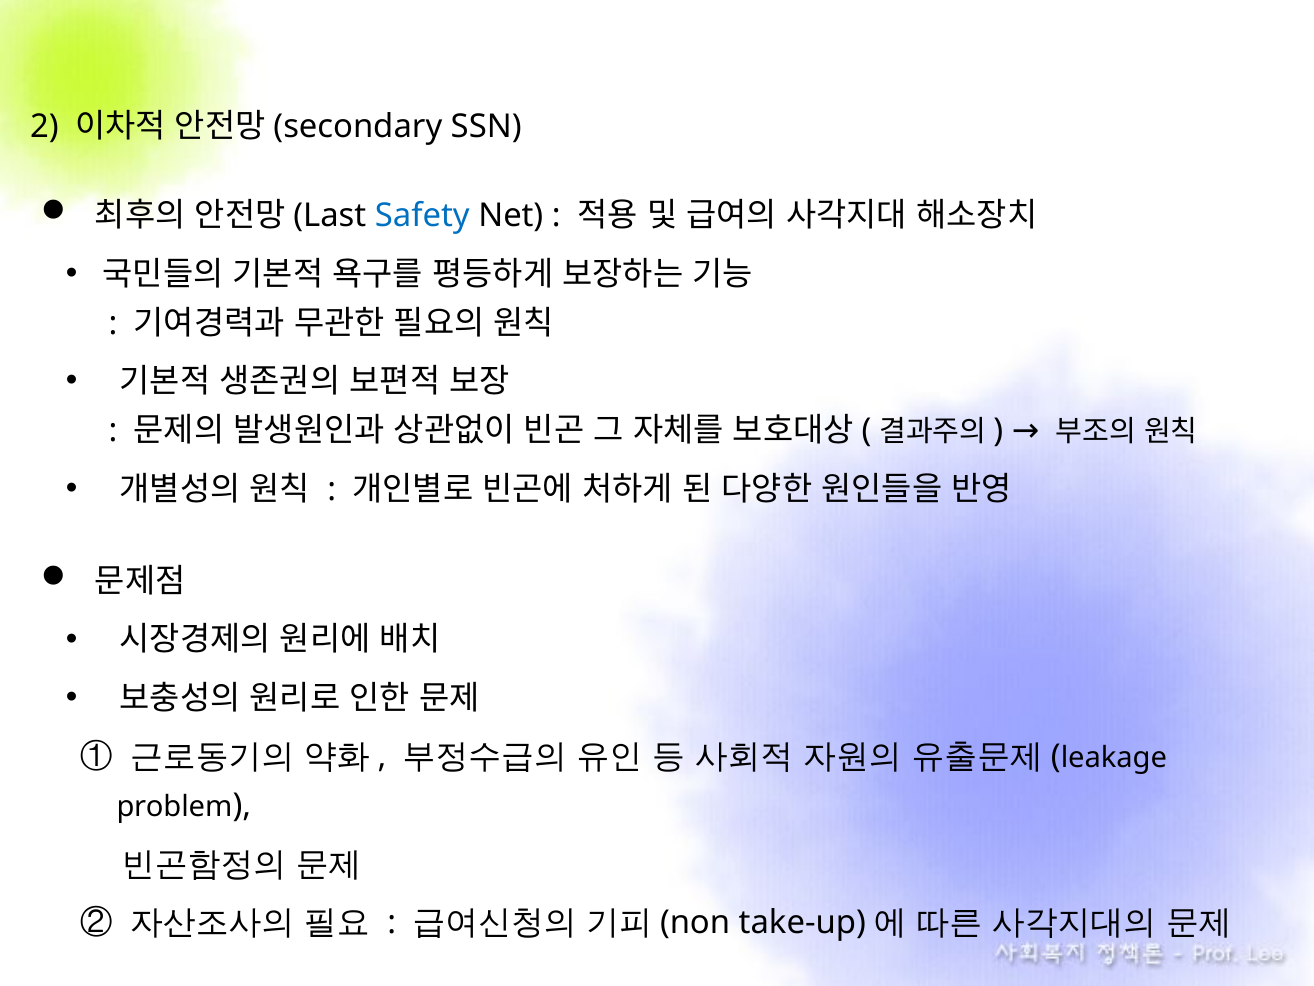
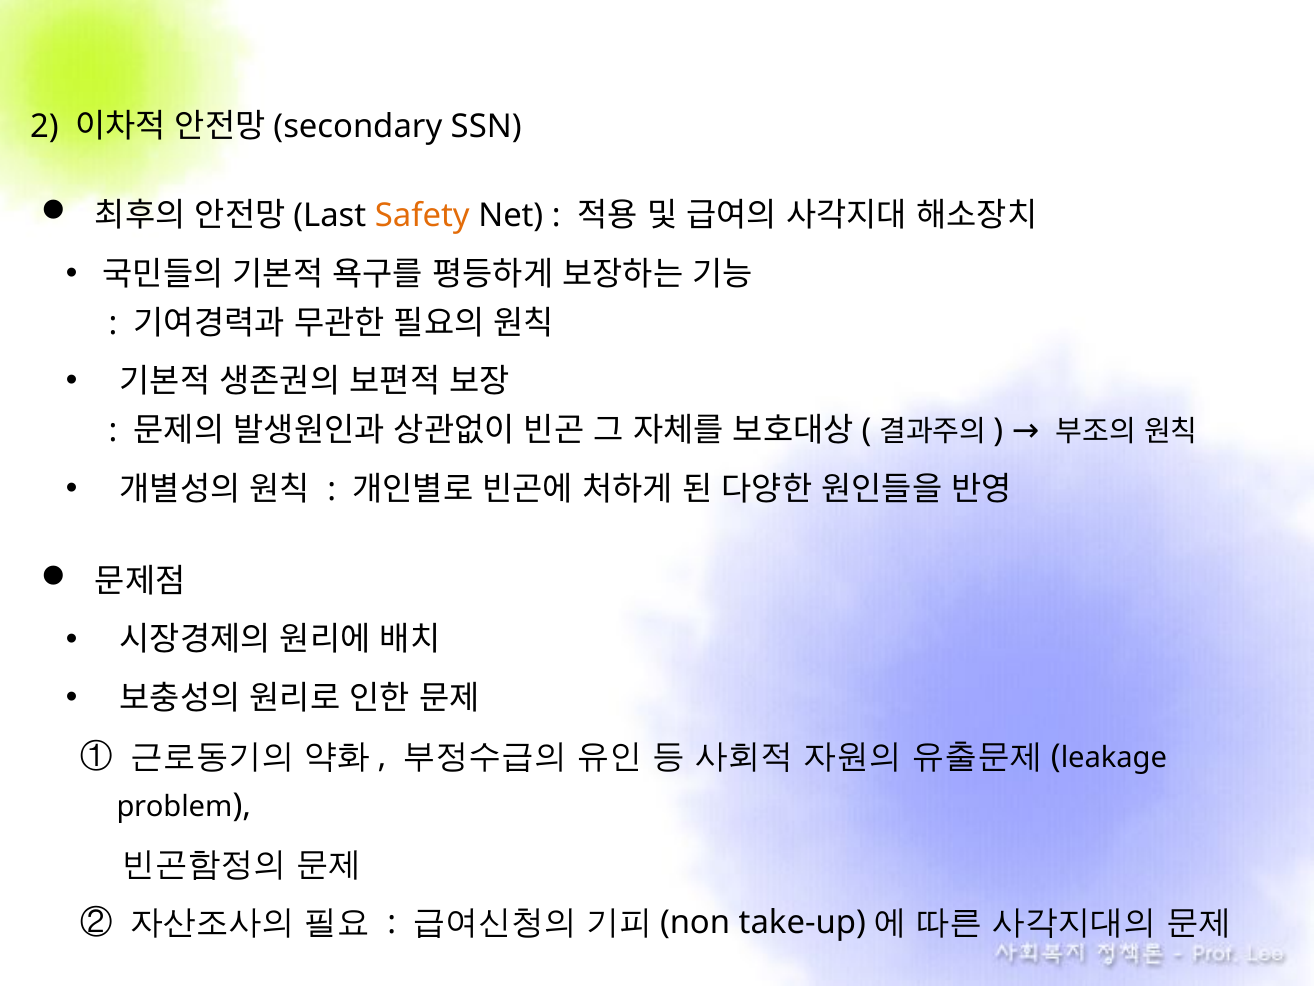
Safety colour: blue -> orange
